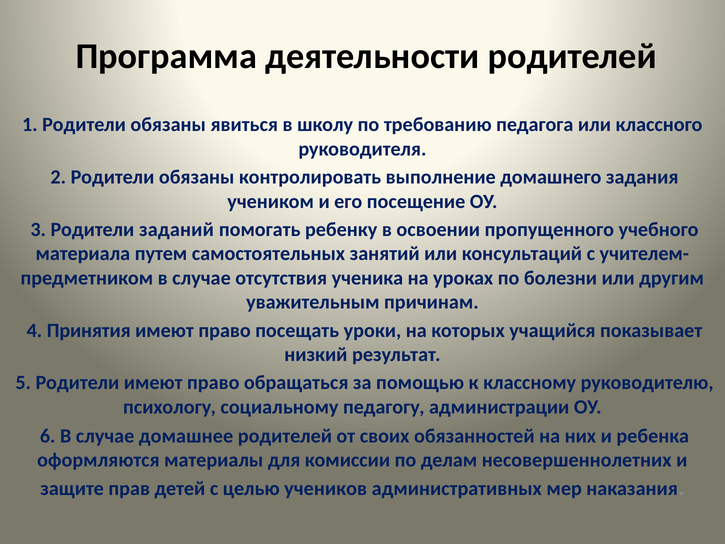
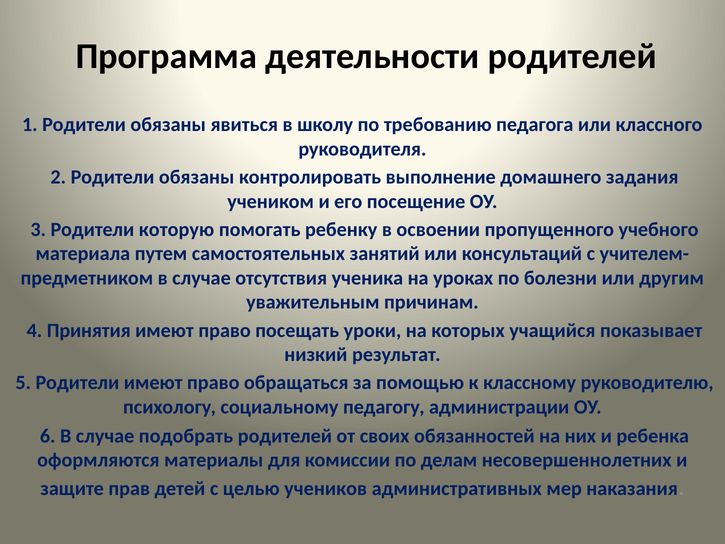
заданий: заданий -> которую
домашнее: домашнее -> подобрать
